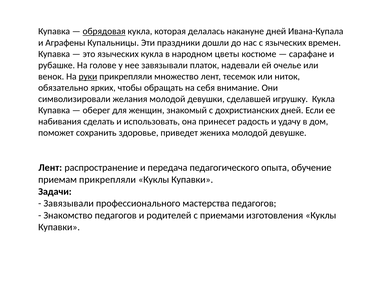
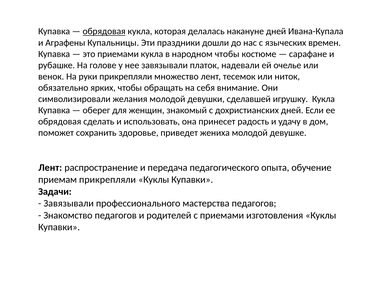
это языческих: языческих -> приемами
народном цветы: цветы -> чтобы
руки underline: present -> none
набивания at (60, 122): набивания -> обрядовая
